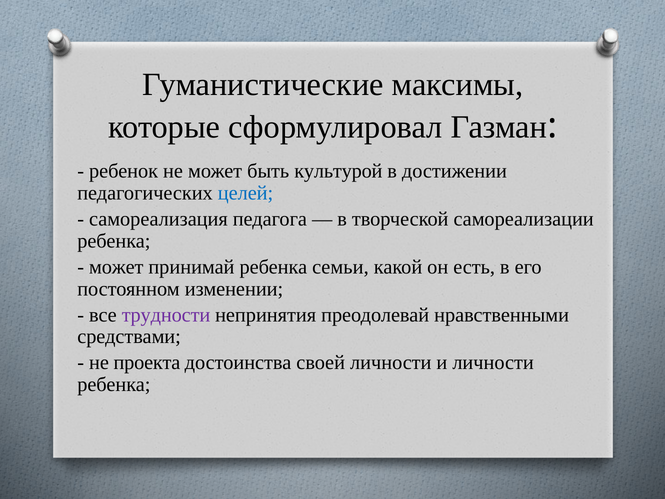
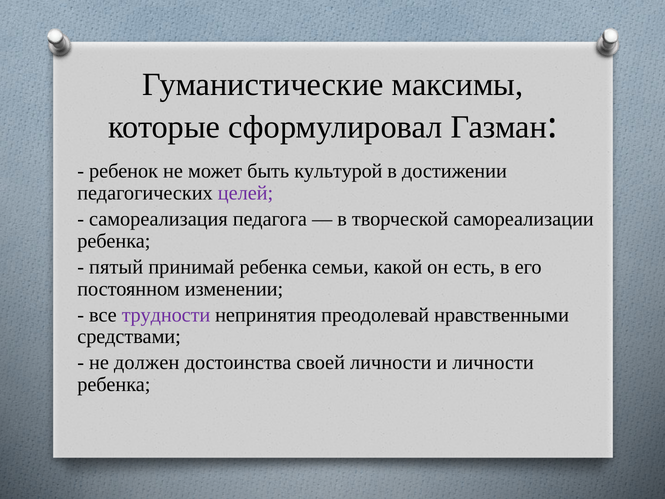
целей colour: blue -> purple
может at (116, 267): может -> пятый
проекта: проекта -> должен
